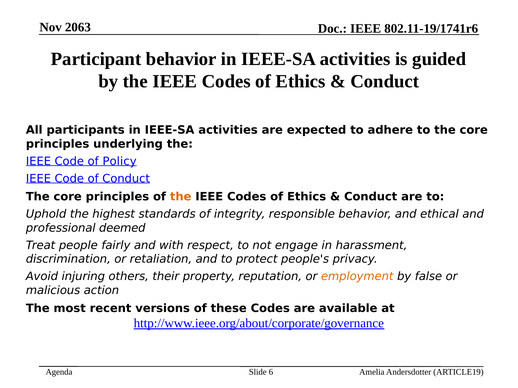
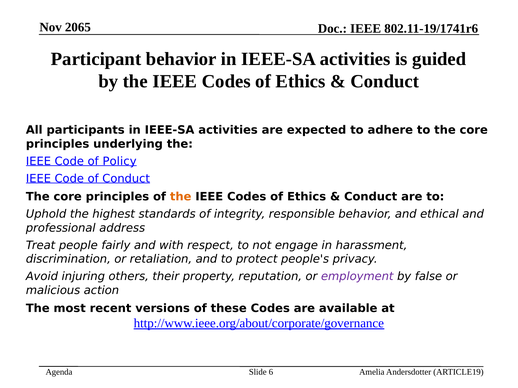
2063: 2063 -> 2065
deemed: deemed -> address
employment colour: orange -> purple
